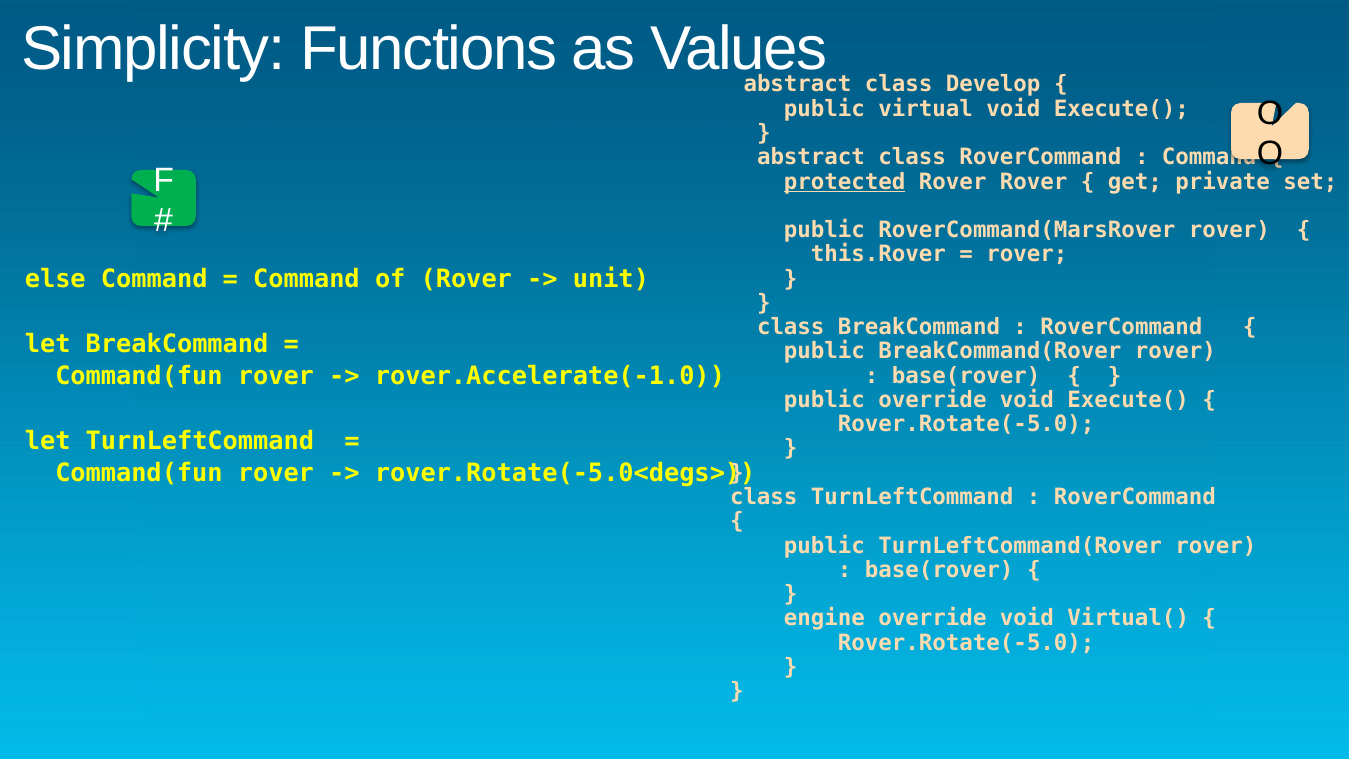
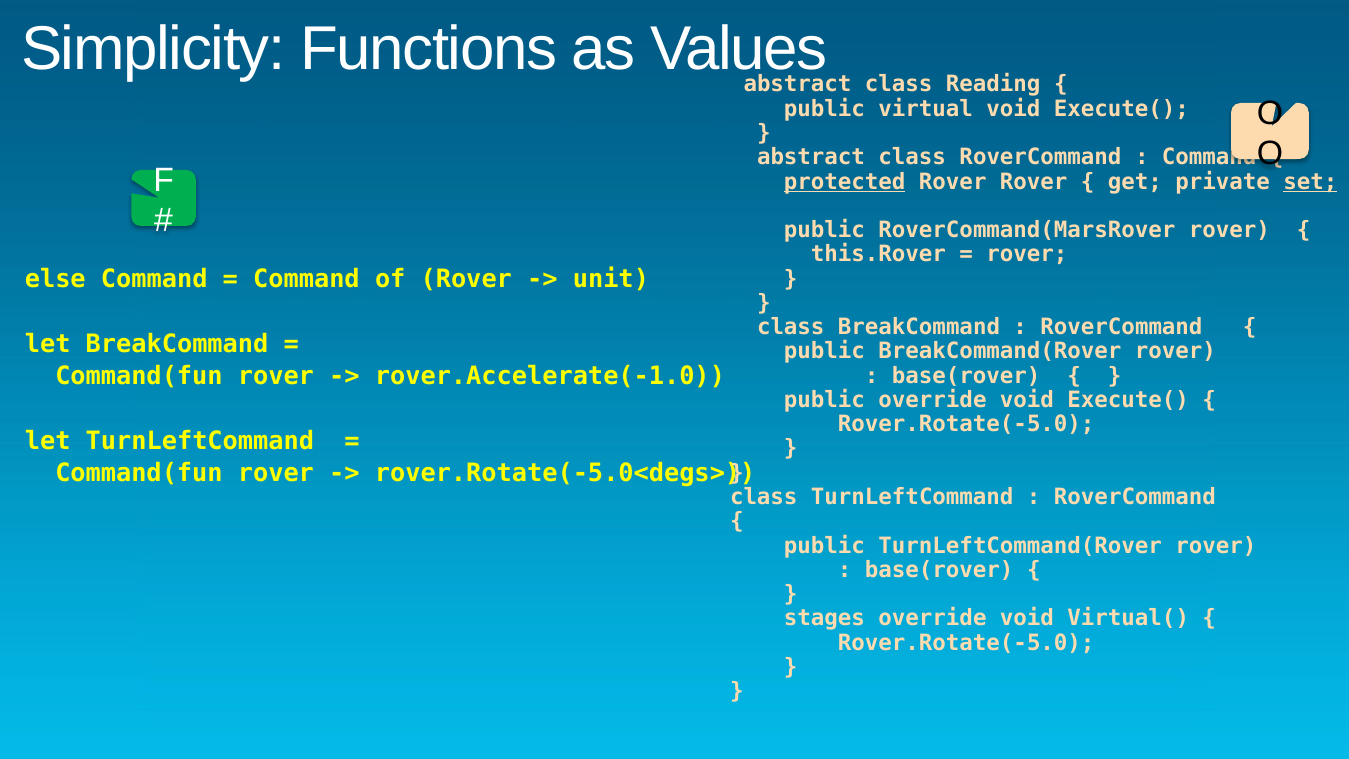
Develop: Develop -> Reading
set underline: none -> present
engine: engine -> stages
